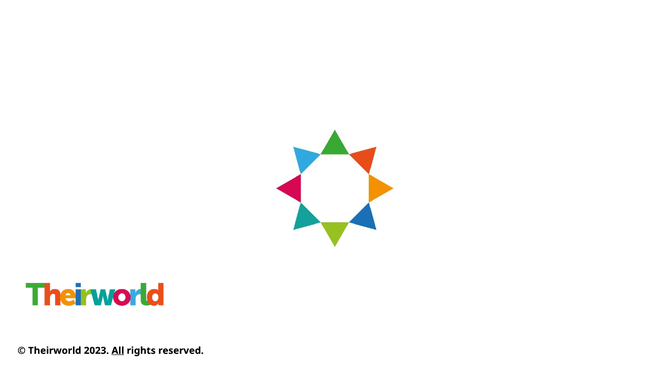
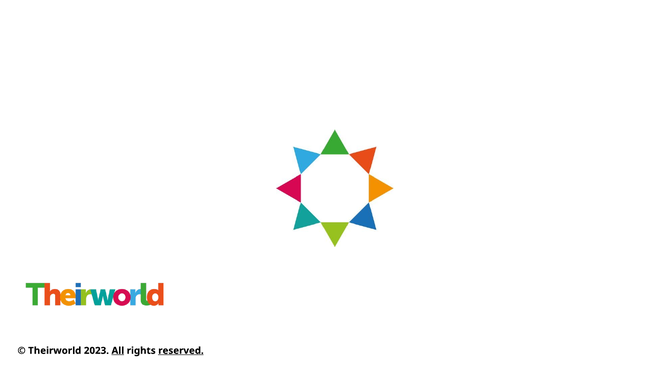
reserved underline: none -> present
